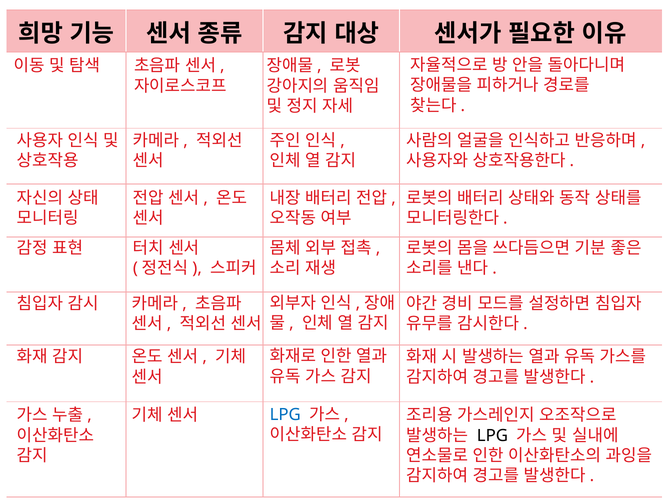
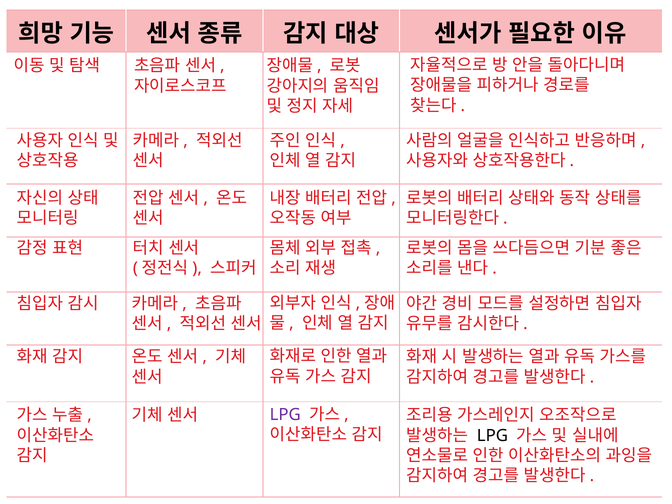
LPG at (285, 415) colour: blue -> purple
